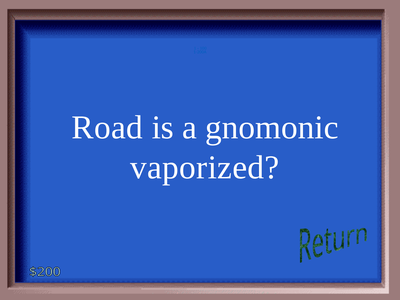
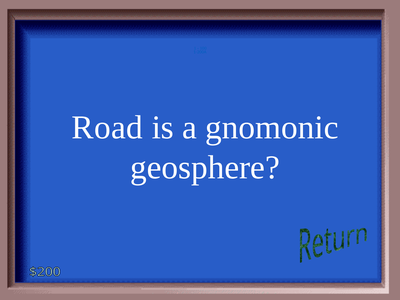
vaporized: vaporized -> geosphere
